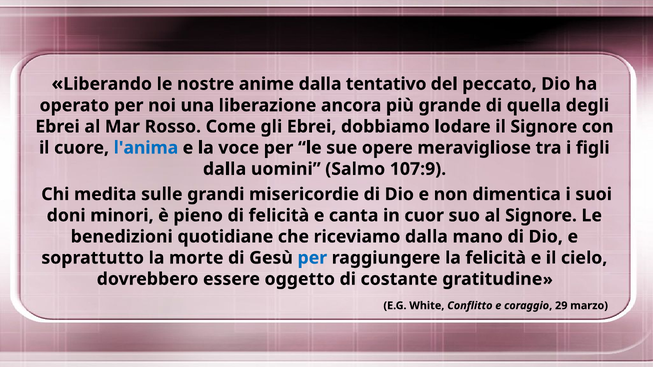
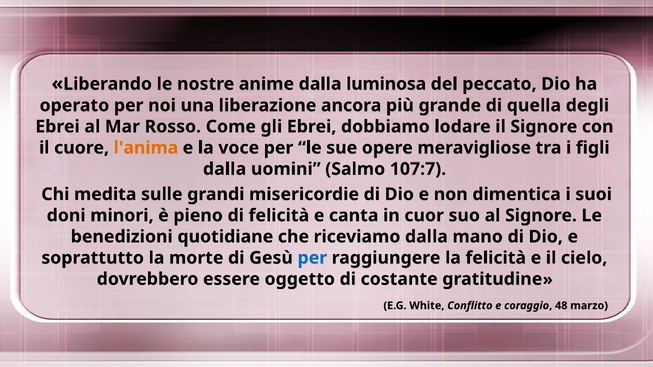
tentativo: tentativo -> luminosa
l'anima colour: blue -> orange
107:9: 107:9 -> 107:7
29: 29 -> 48
